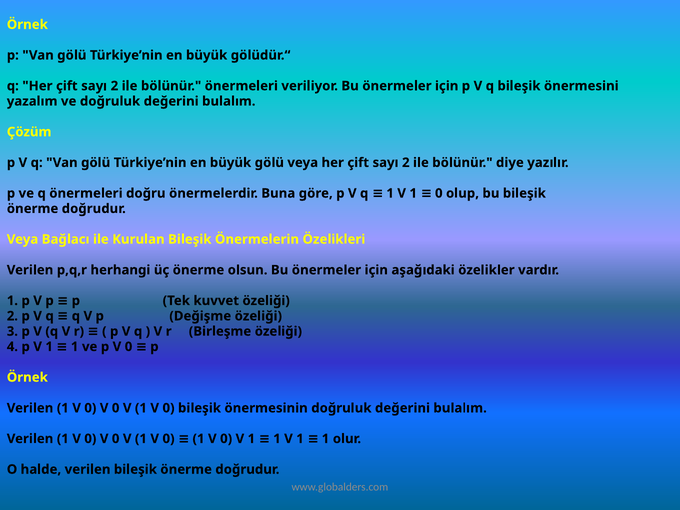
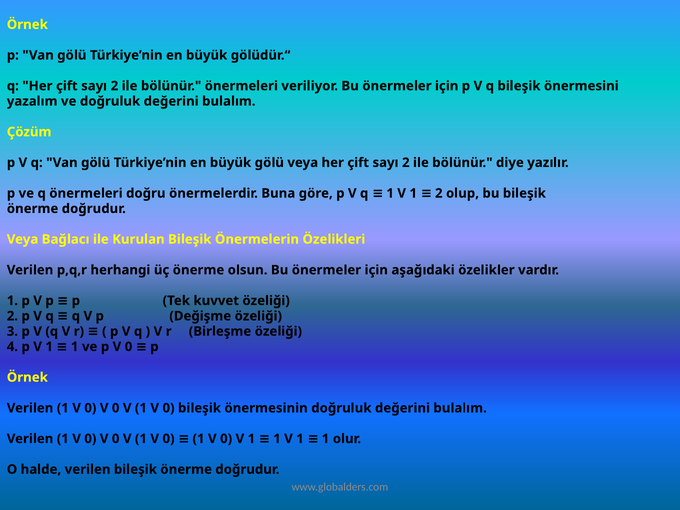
1 0: 0 -> 2
